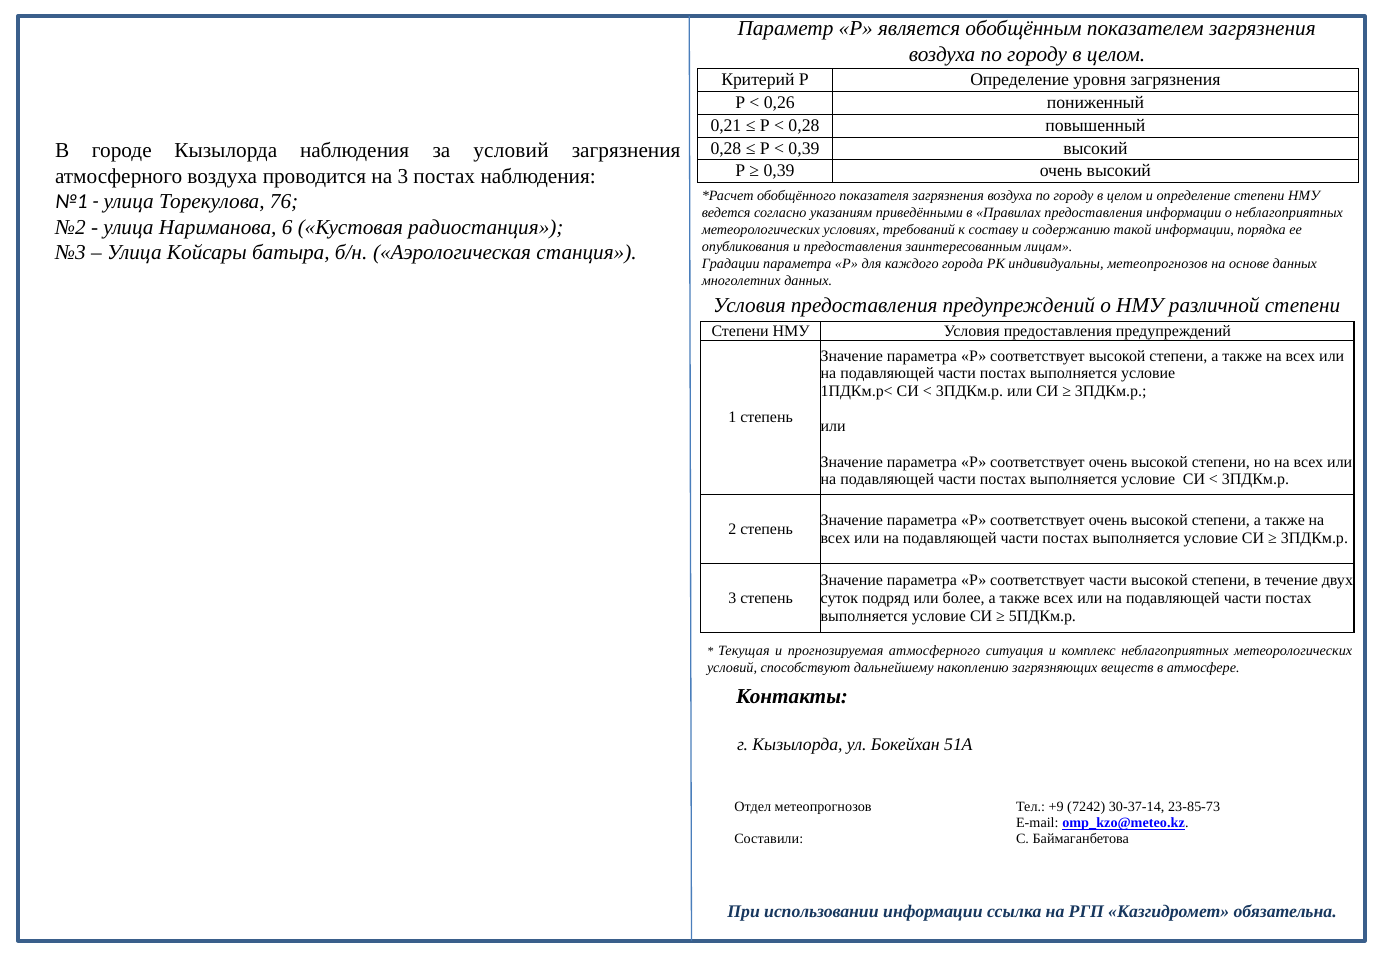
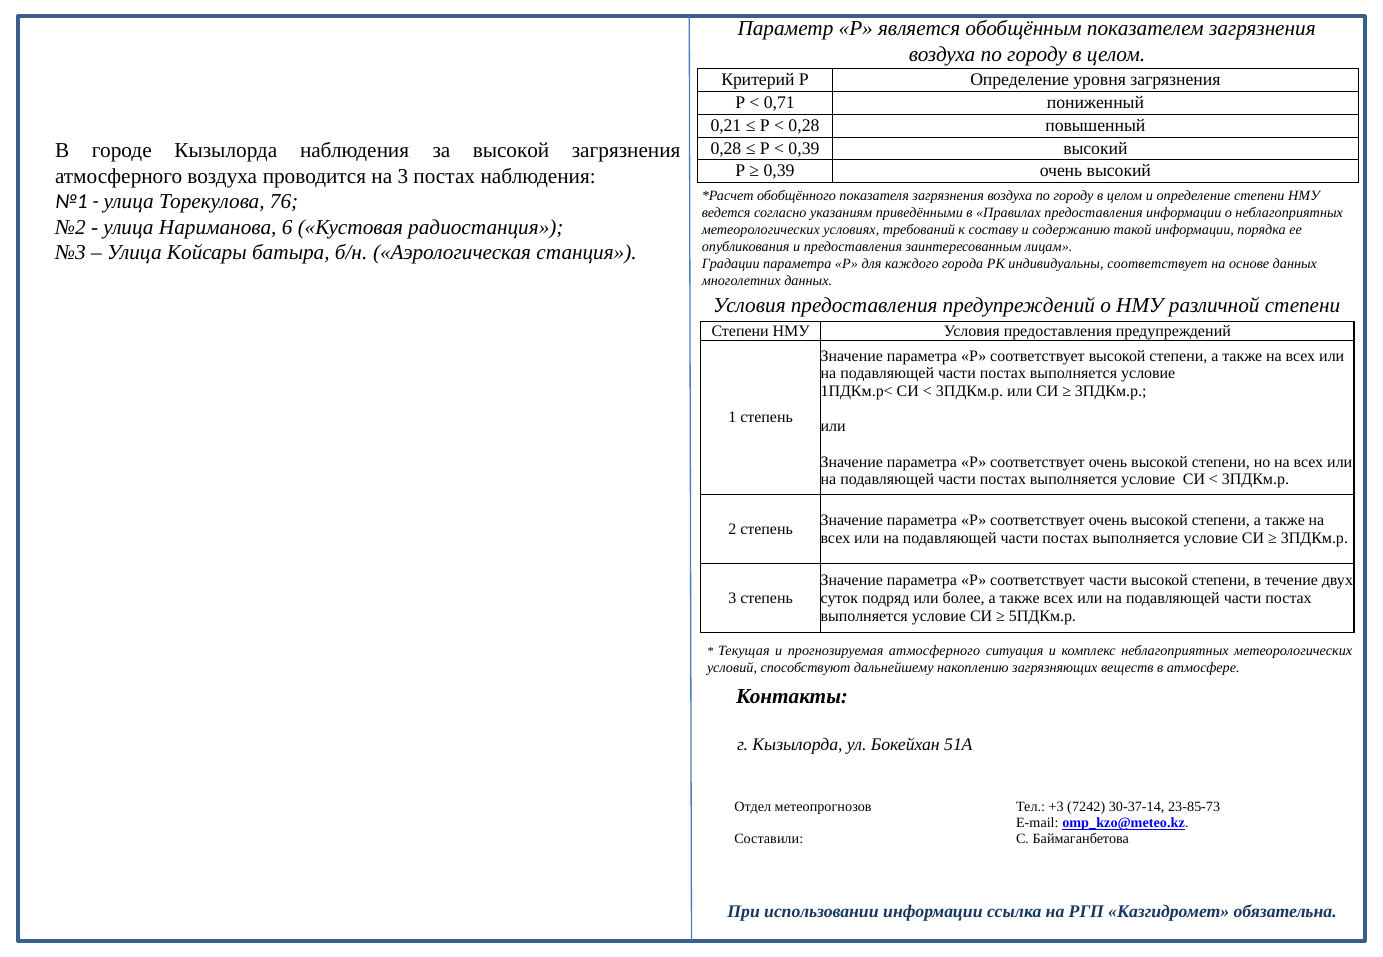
0,26: 0,26 -> 0,71
за условий: условий -> высокой
индивидуальны метеопрогнозов: метеопрогнозов -> соответствует
+9: +9 -> +3
